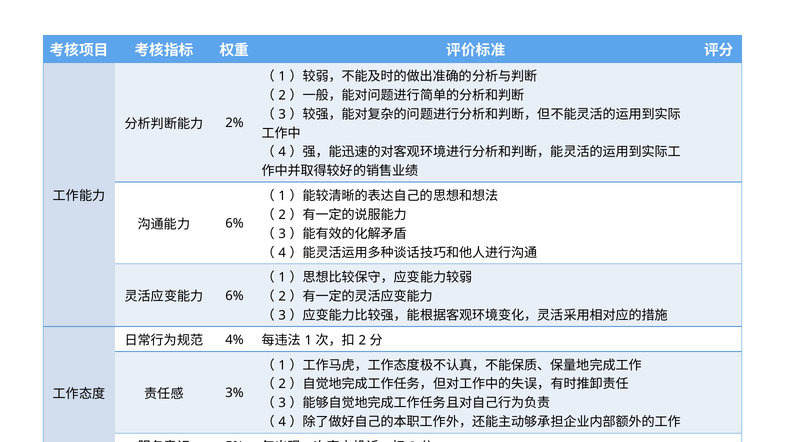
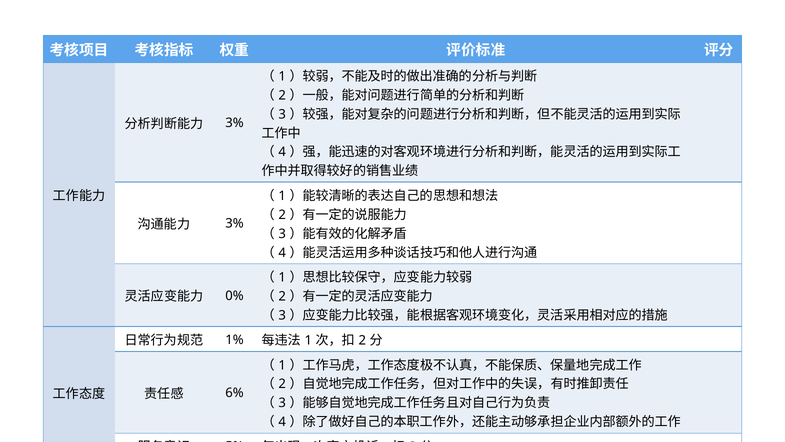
2% at (234, 123): 2% -> 3%
6% at (234, 223): 6% -> 3%
6% at (234, 296): 6% -> 0%
4%: 4% -> 1%
3%: 3% -> 6%
